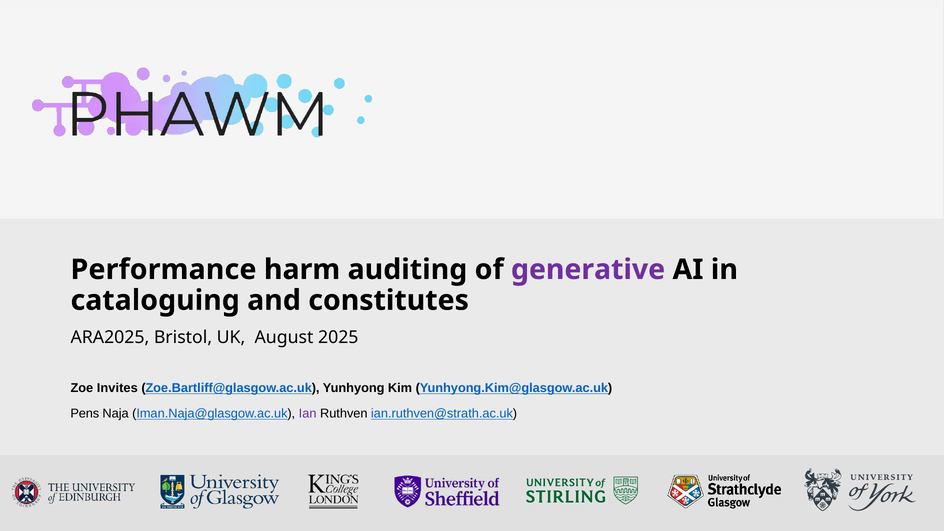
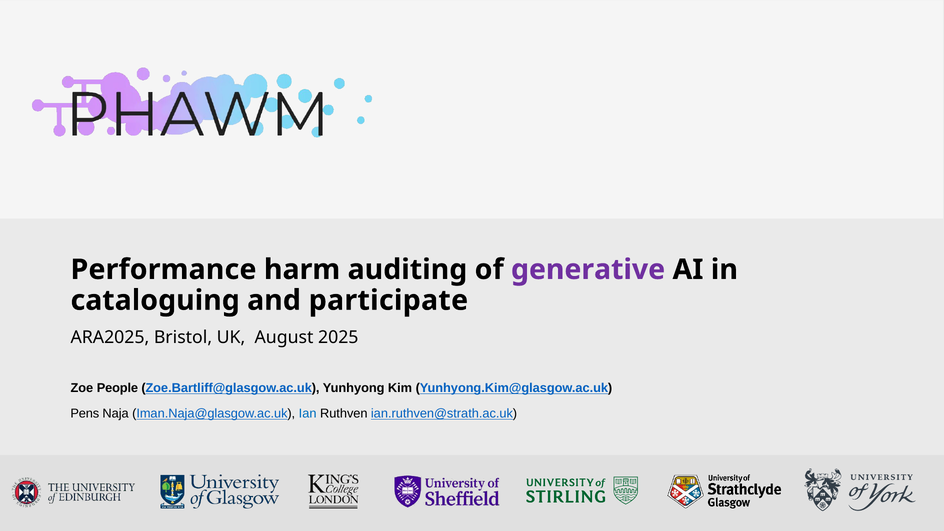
constitutes: constitutes -> participate
Invites: Invites -> People
Ian colour: purple -> blue
